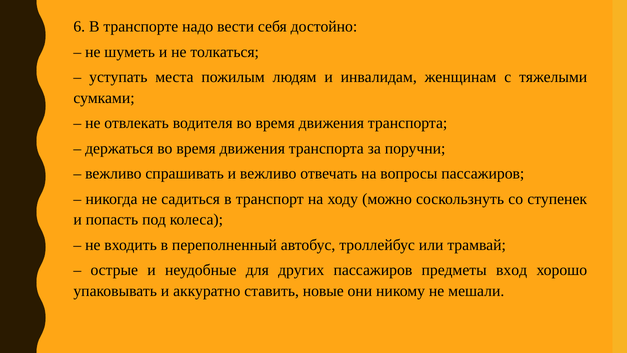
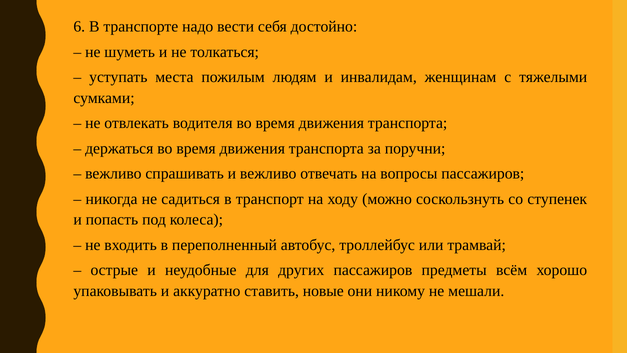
вход: вход -> всём
